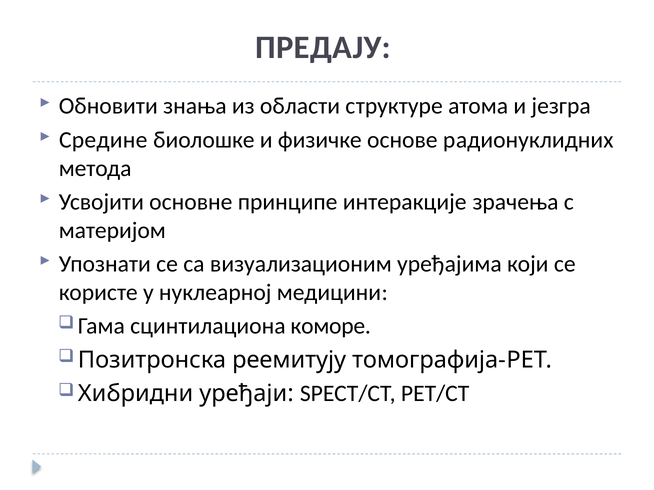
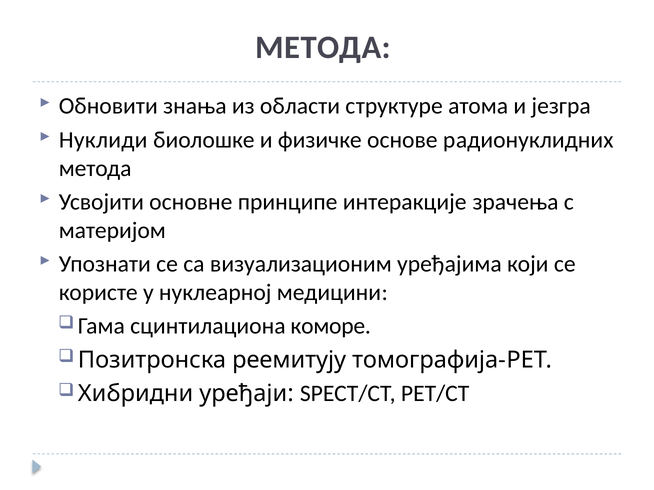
ПРЕДАЈУ at (323, 48): ПРЕДАЈУ -> МЕТОДА
Средине: Средине -> Нуклиди
